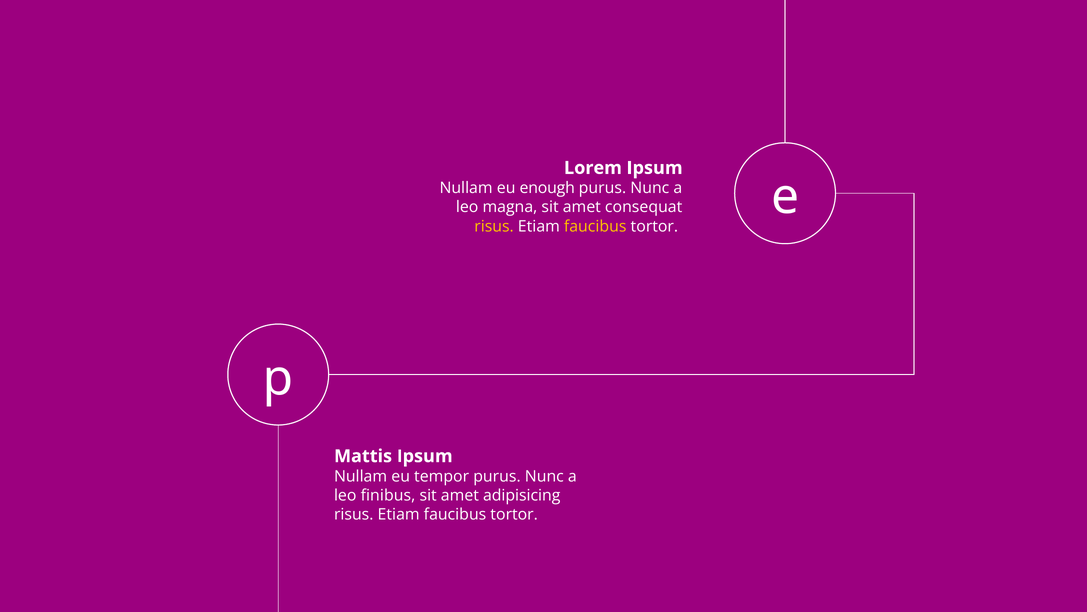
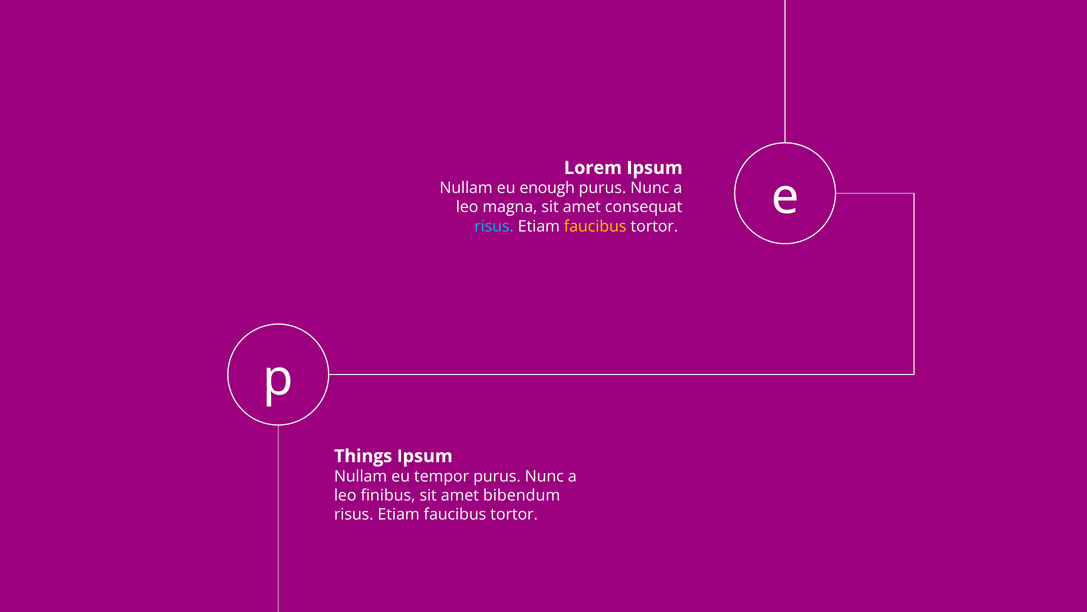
risus at (494, 226) colour: yellow -> light blue
Mattis: Mattis -> Things
adipisicing: adipisicing -> bibendum
